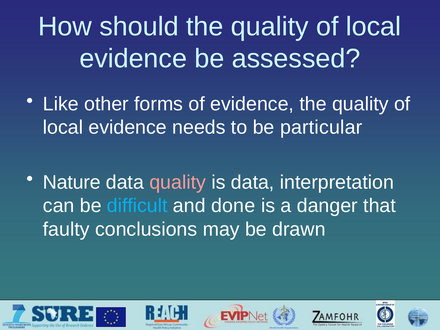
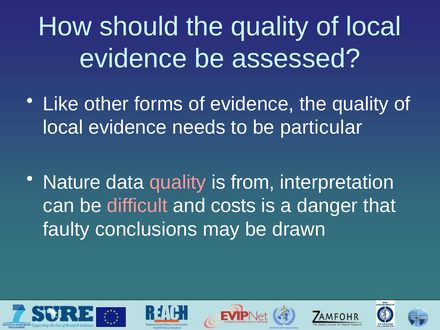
is data: data -> from
difficult colour: light blue -> pink
done: done -> costs
